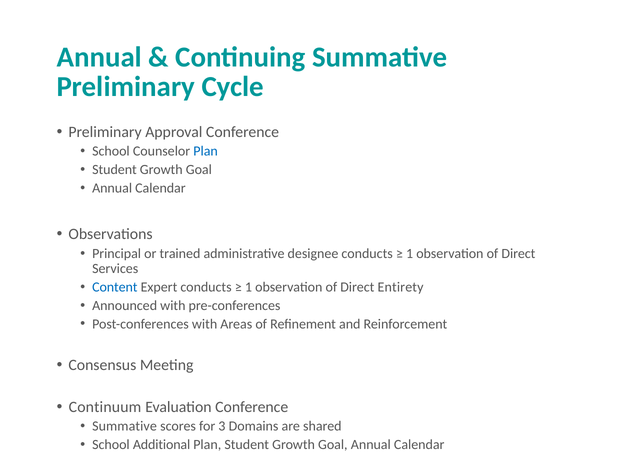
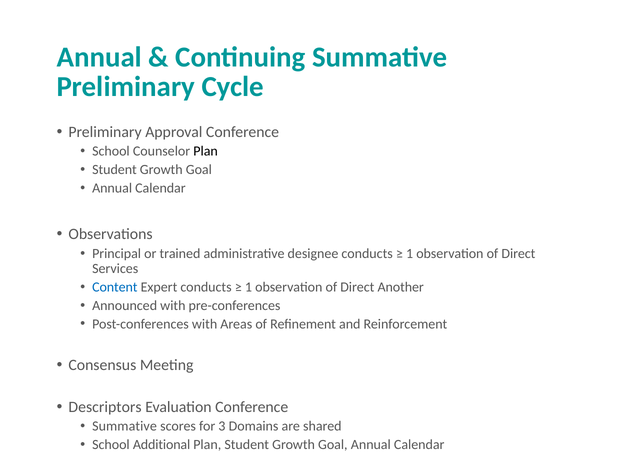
Plan at (206, 151) colour: blue -> black
Entirety: Entirety -> Another
Continuum: Continuum -> Descriptors
